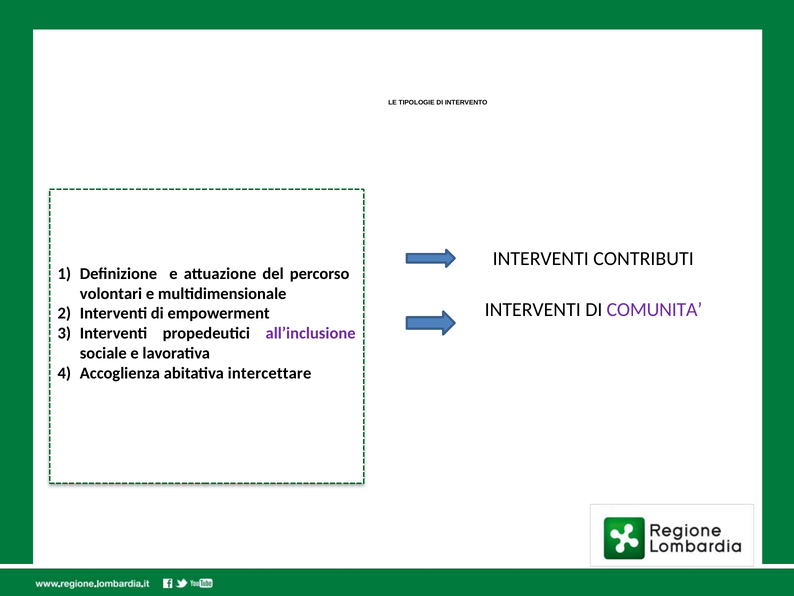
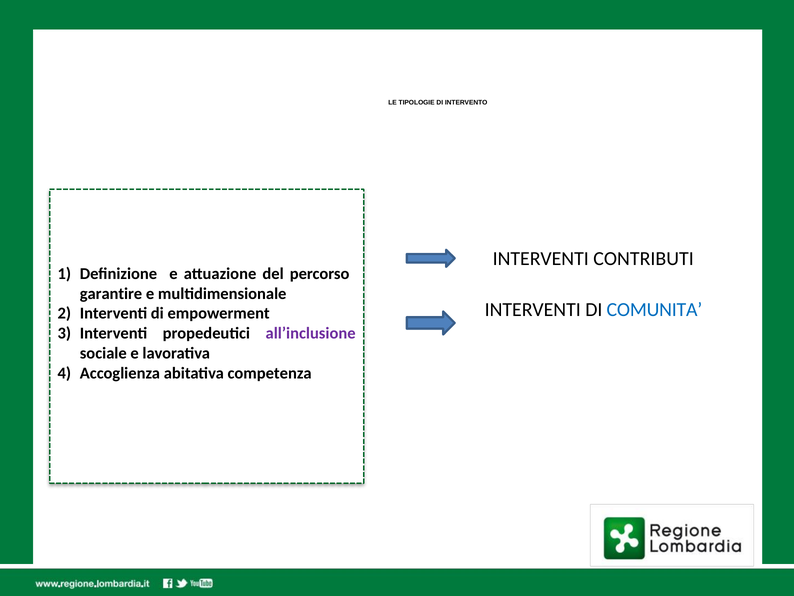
volontari: volontari -> garantire
COMUNITA colour: purple -> blue
intercettare: intercettare -> competenza
